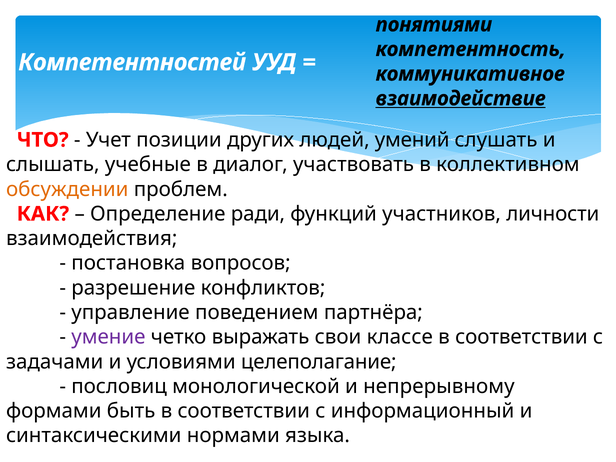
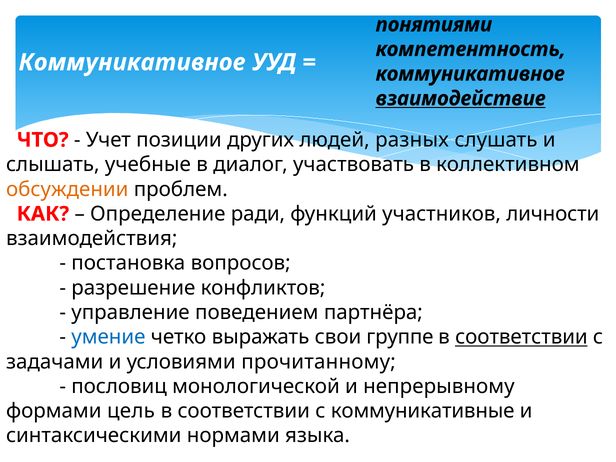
Компетентностей at (132, 62): Компетентностей -> Коммуникативное
умений: умений -> разных
умение colour: purple -> blue
классе: классе -> группе
соответствии at (521, 337) underline: none -> present
целеполагание: целеполагание -> прочитанному
быть: быть -> цель
информационный: информационный -> коммуникативные
